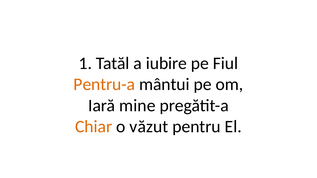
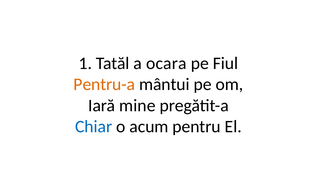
iubire: iubire -> ocara
Chiar colour: orange -> blue
văzut: văzut -> acum
